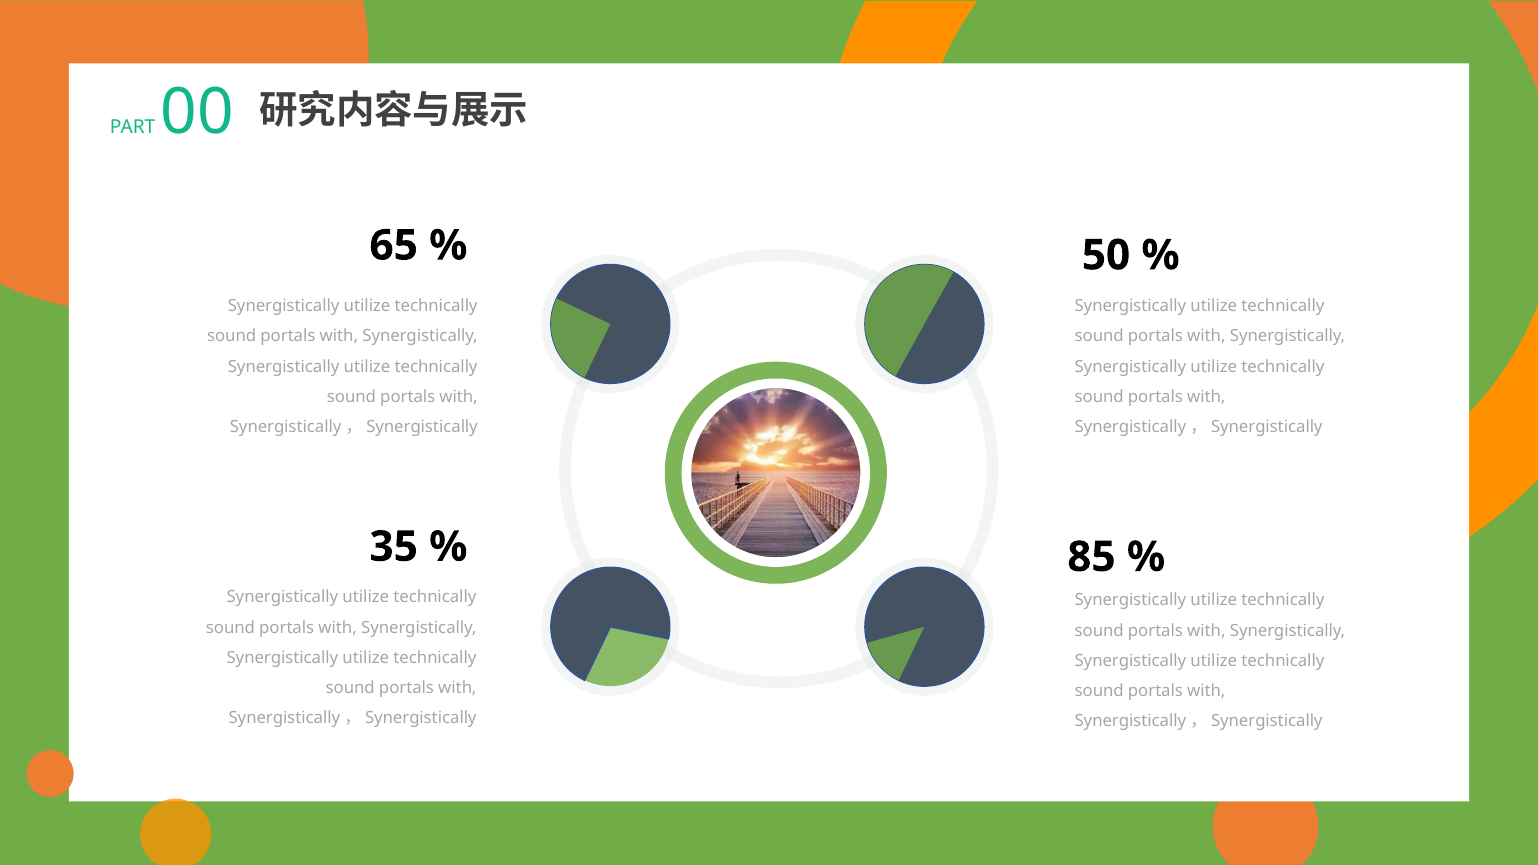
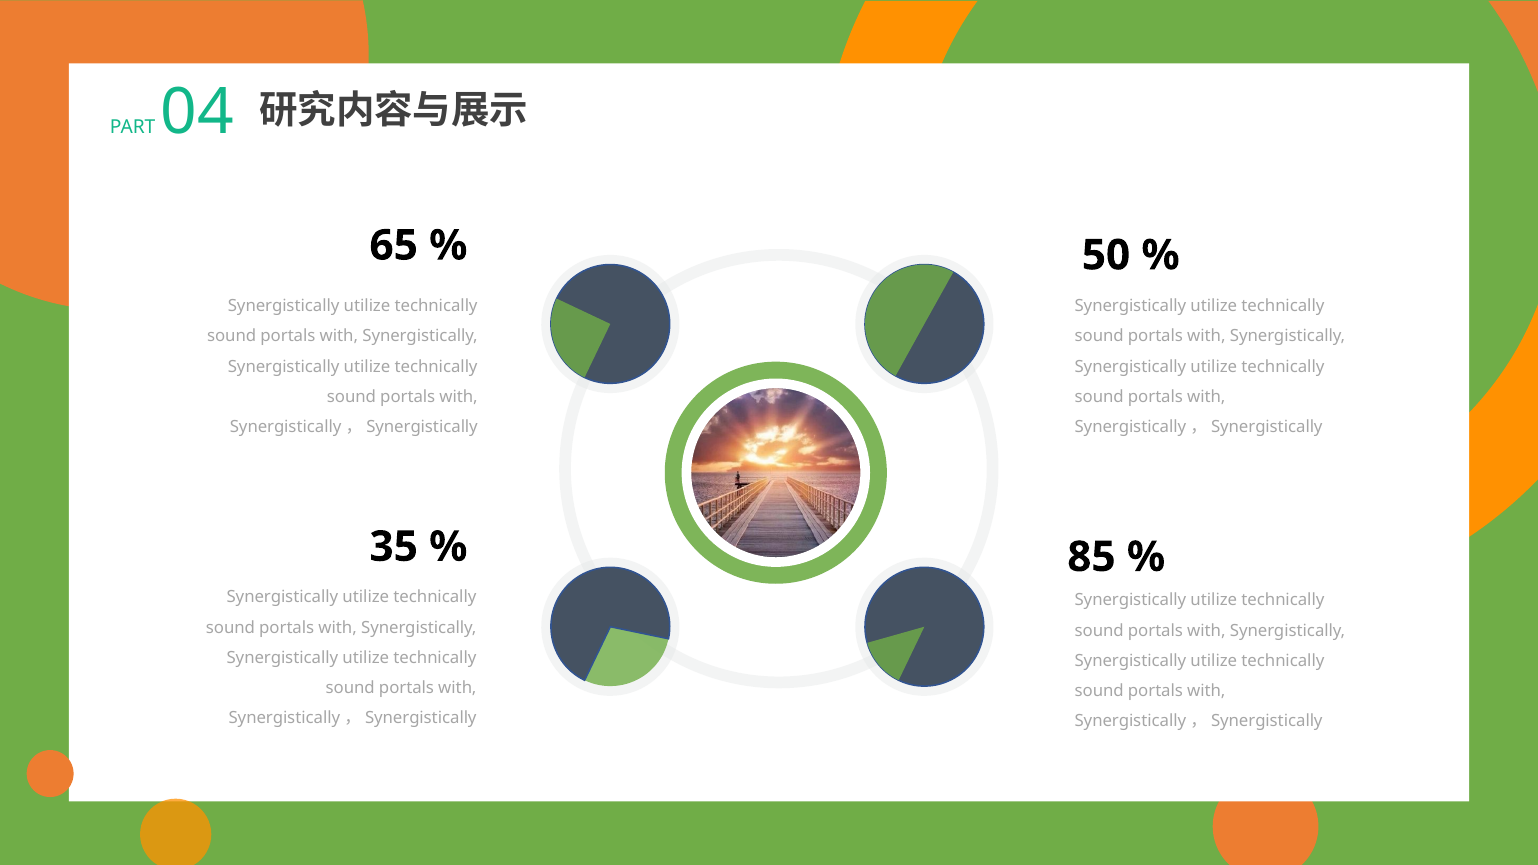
00: 00 -> 04
